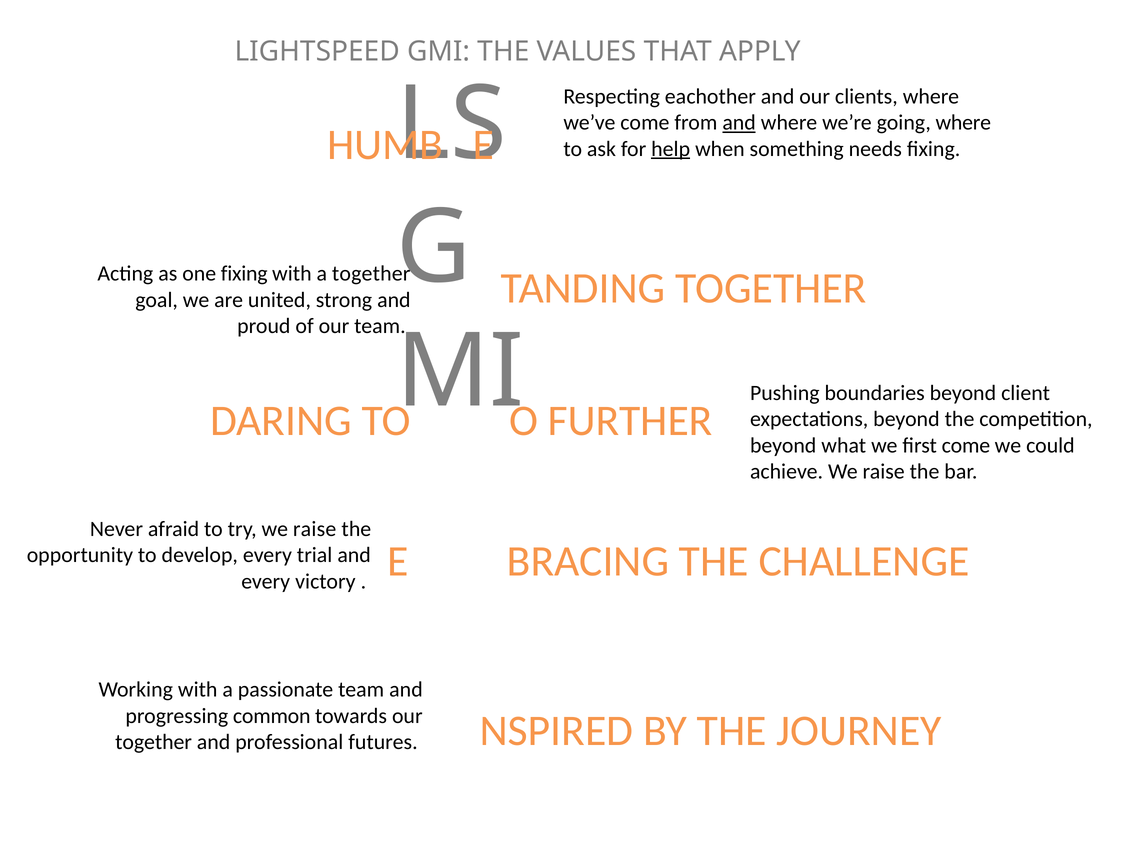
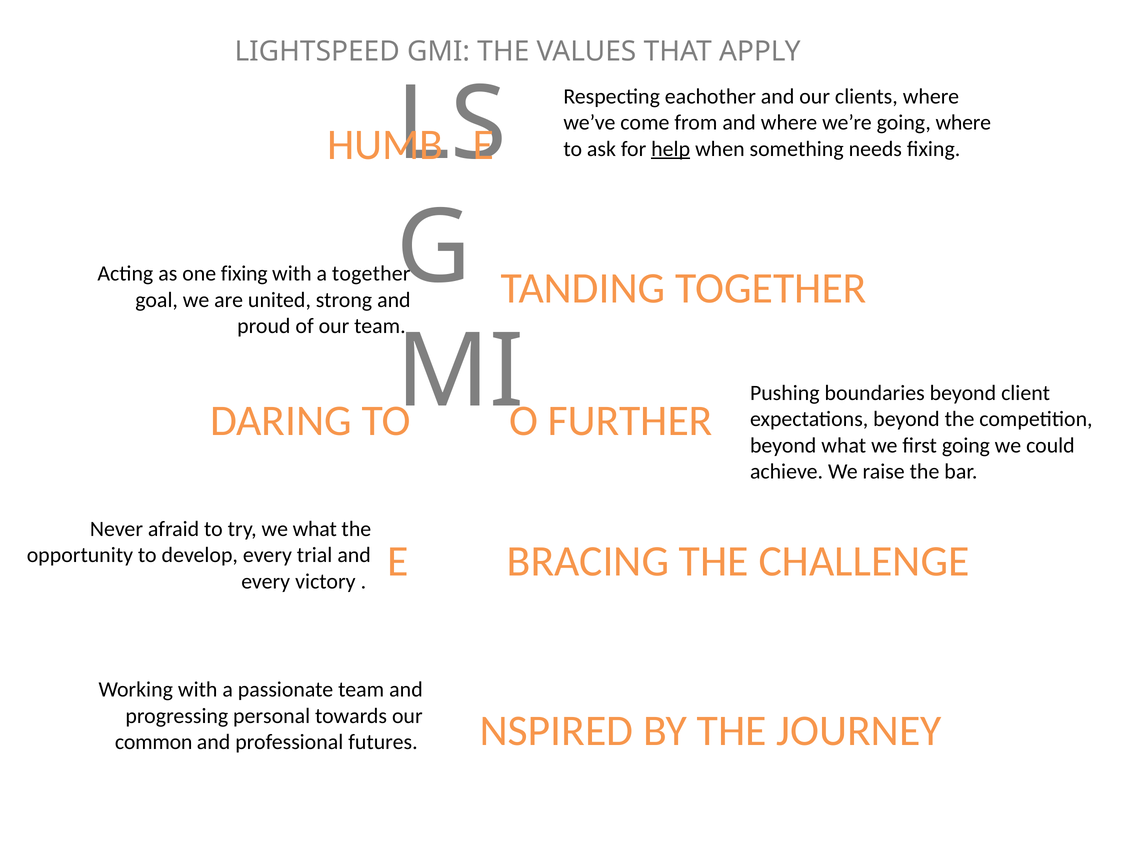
and at (739, 123) underline: present -> none
first come: come -> going
try we raise: raise -> what
common: common -> personal
together at (154, 742): together -> common
